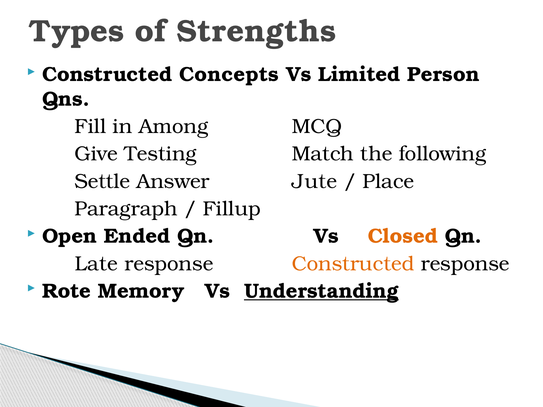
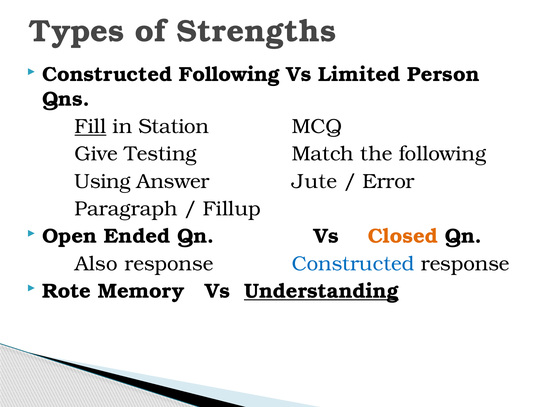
Constructed Concepts: Concepts -> Following
Fill underline: none -> present
Among: Among -> Station
Settle: Settle -> Using
Place: Place -> Error
Late: Late -> Also
Constructed at (353, 264) colour: orange -> blue
